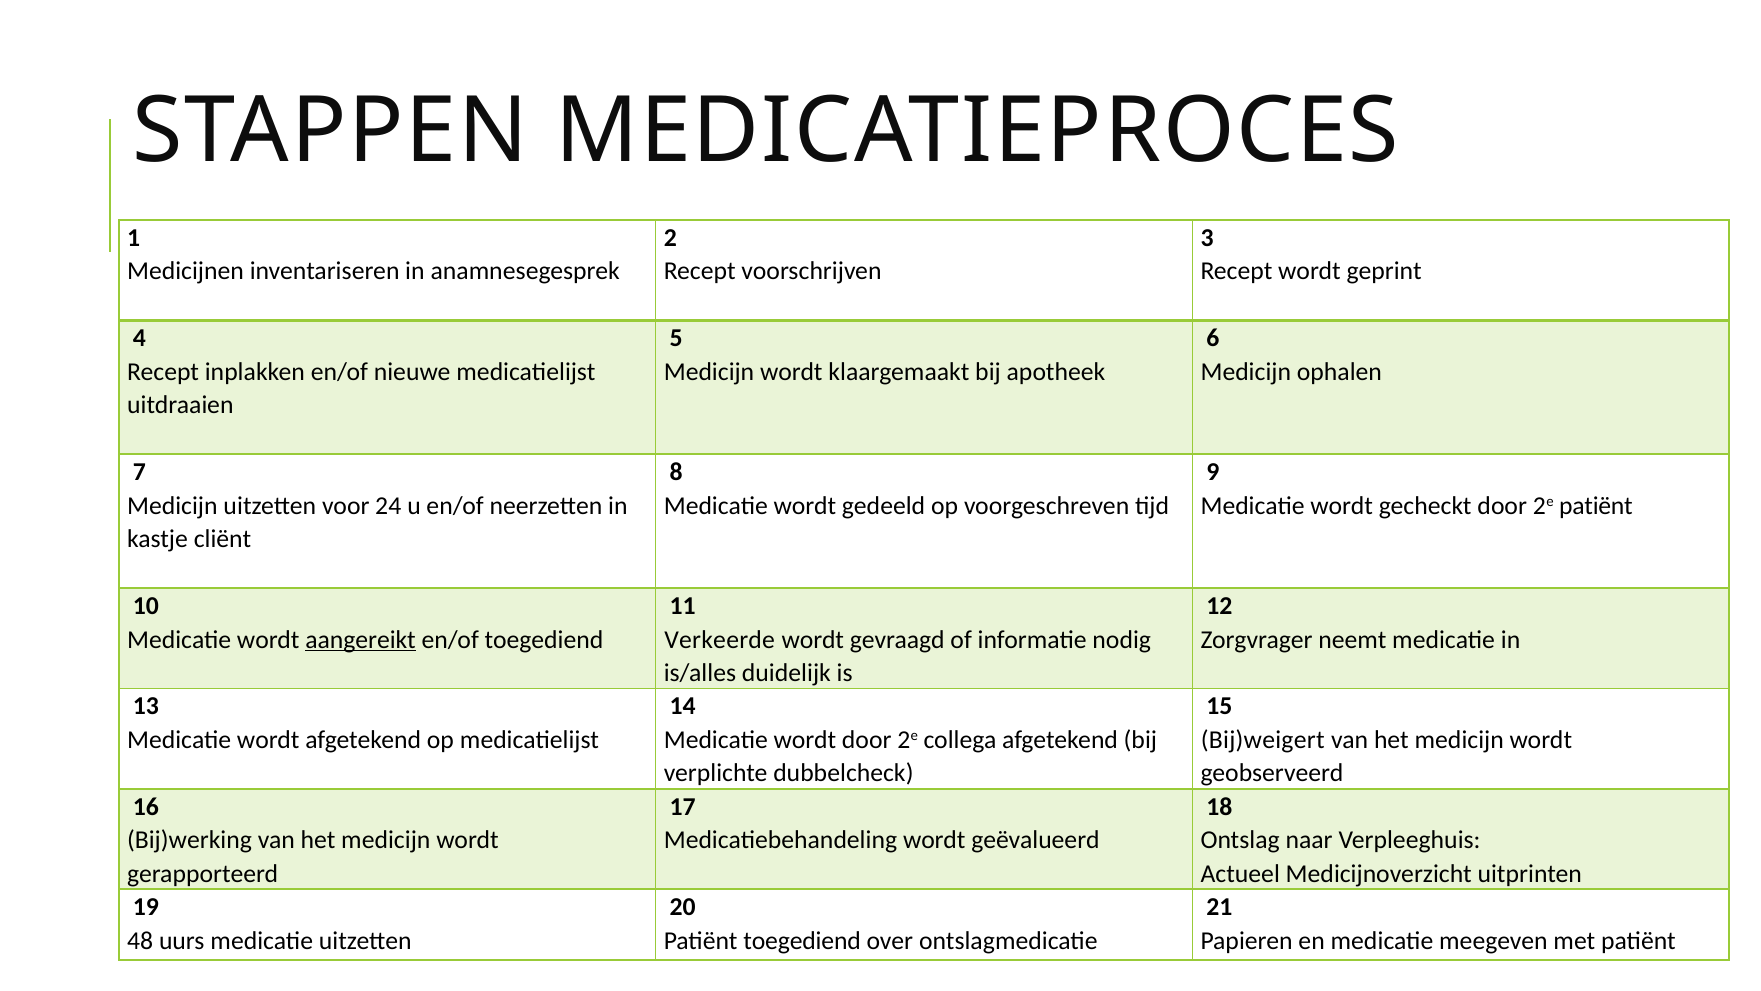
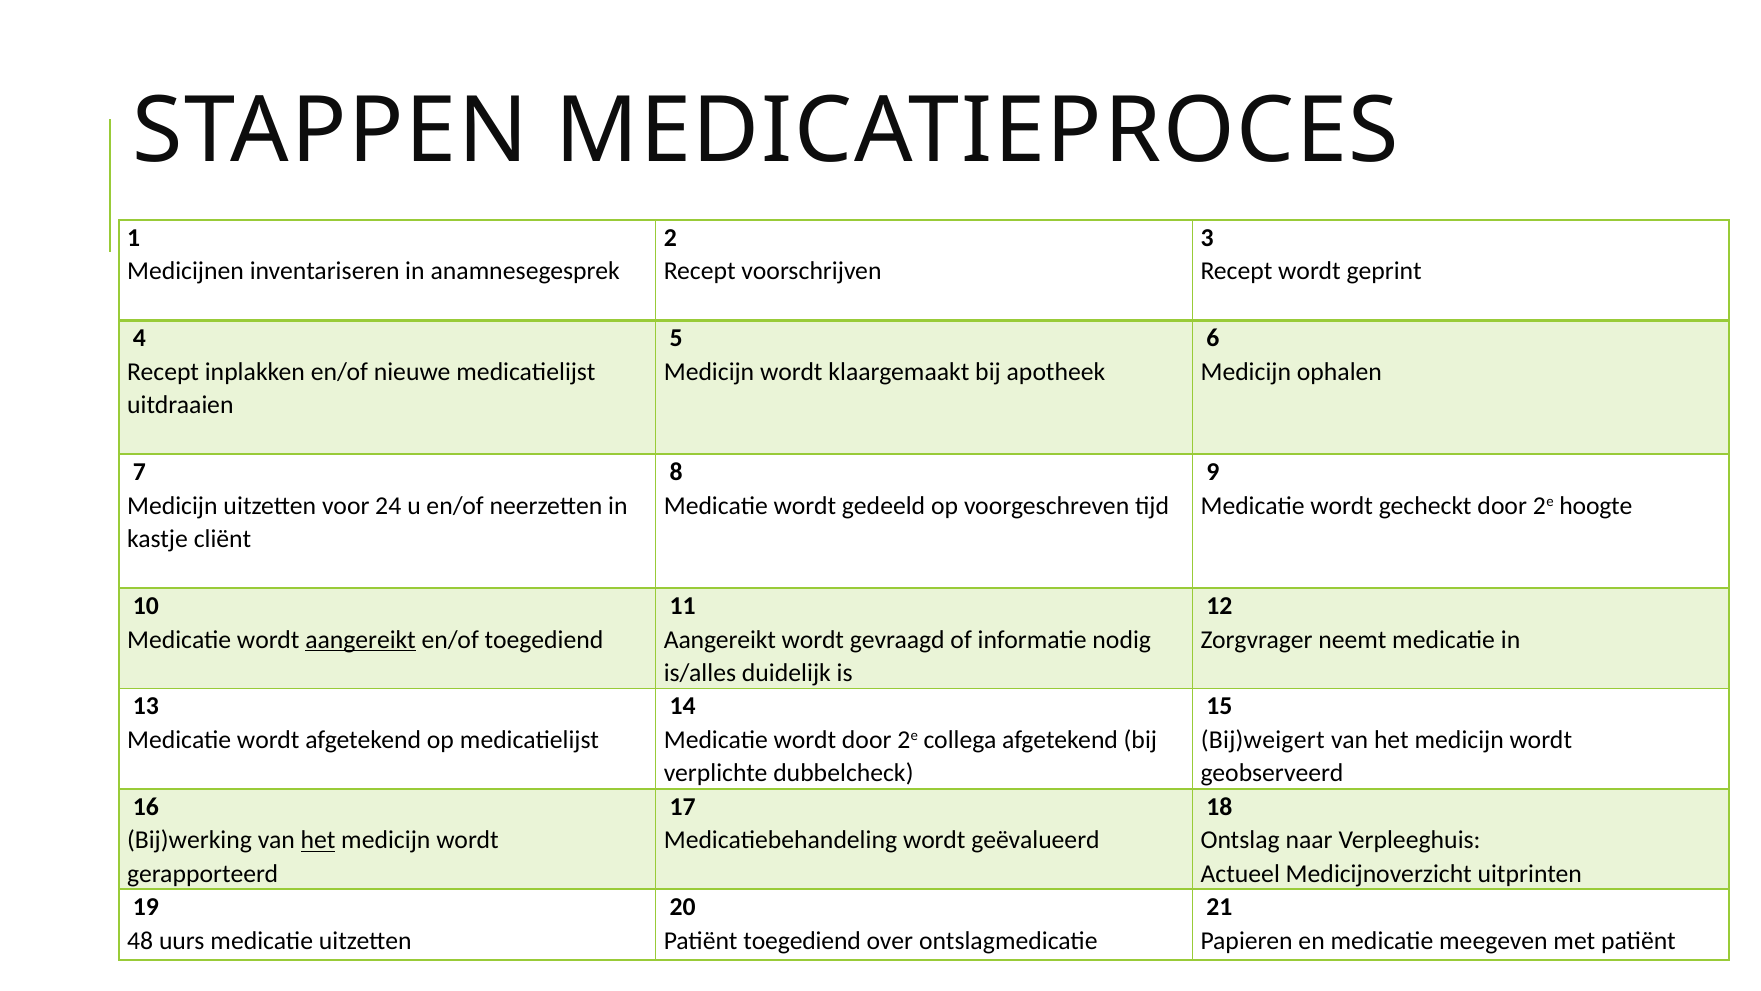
2e patiënt: patiënt -> hoogte
Verkeerde at (720, 639): Verkeerde -> Aangereikt
het at (318, 840) underline: none -> present
